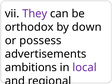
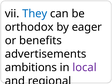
They colour: purple -> blue
down: down -> eager
possess: possess -> benefits
